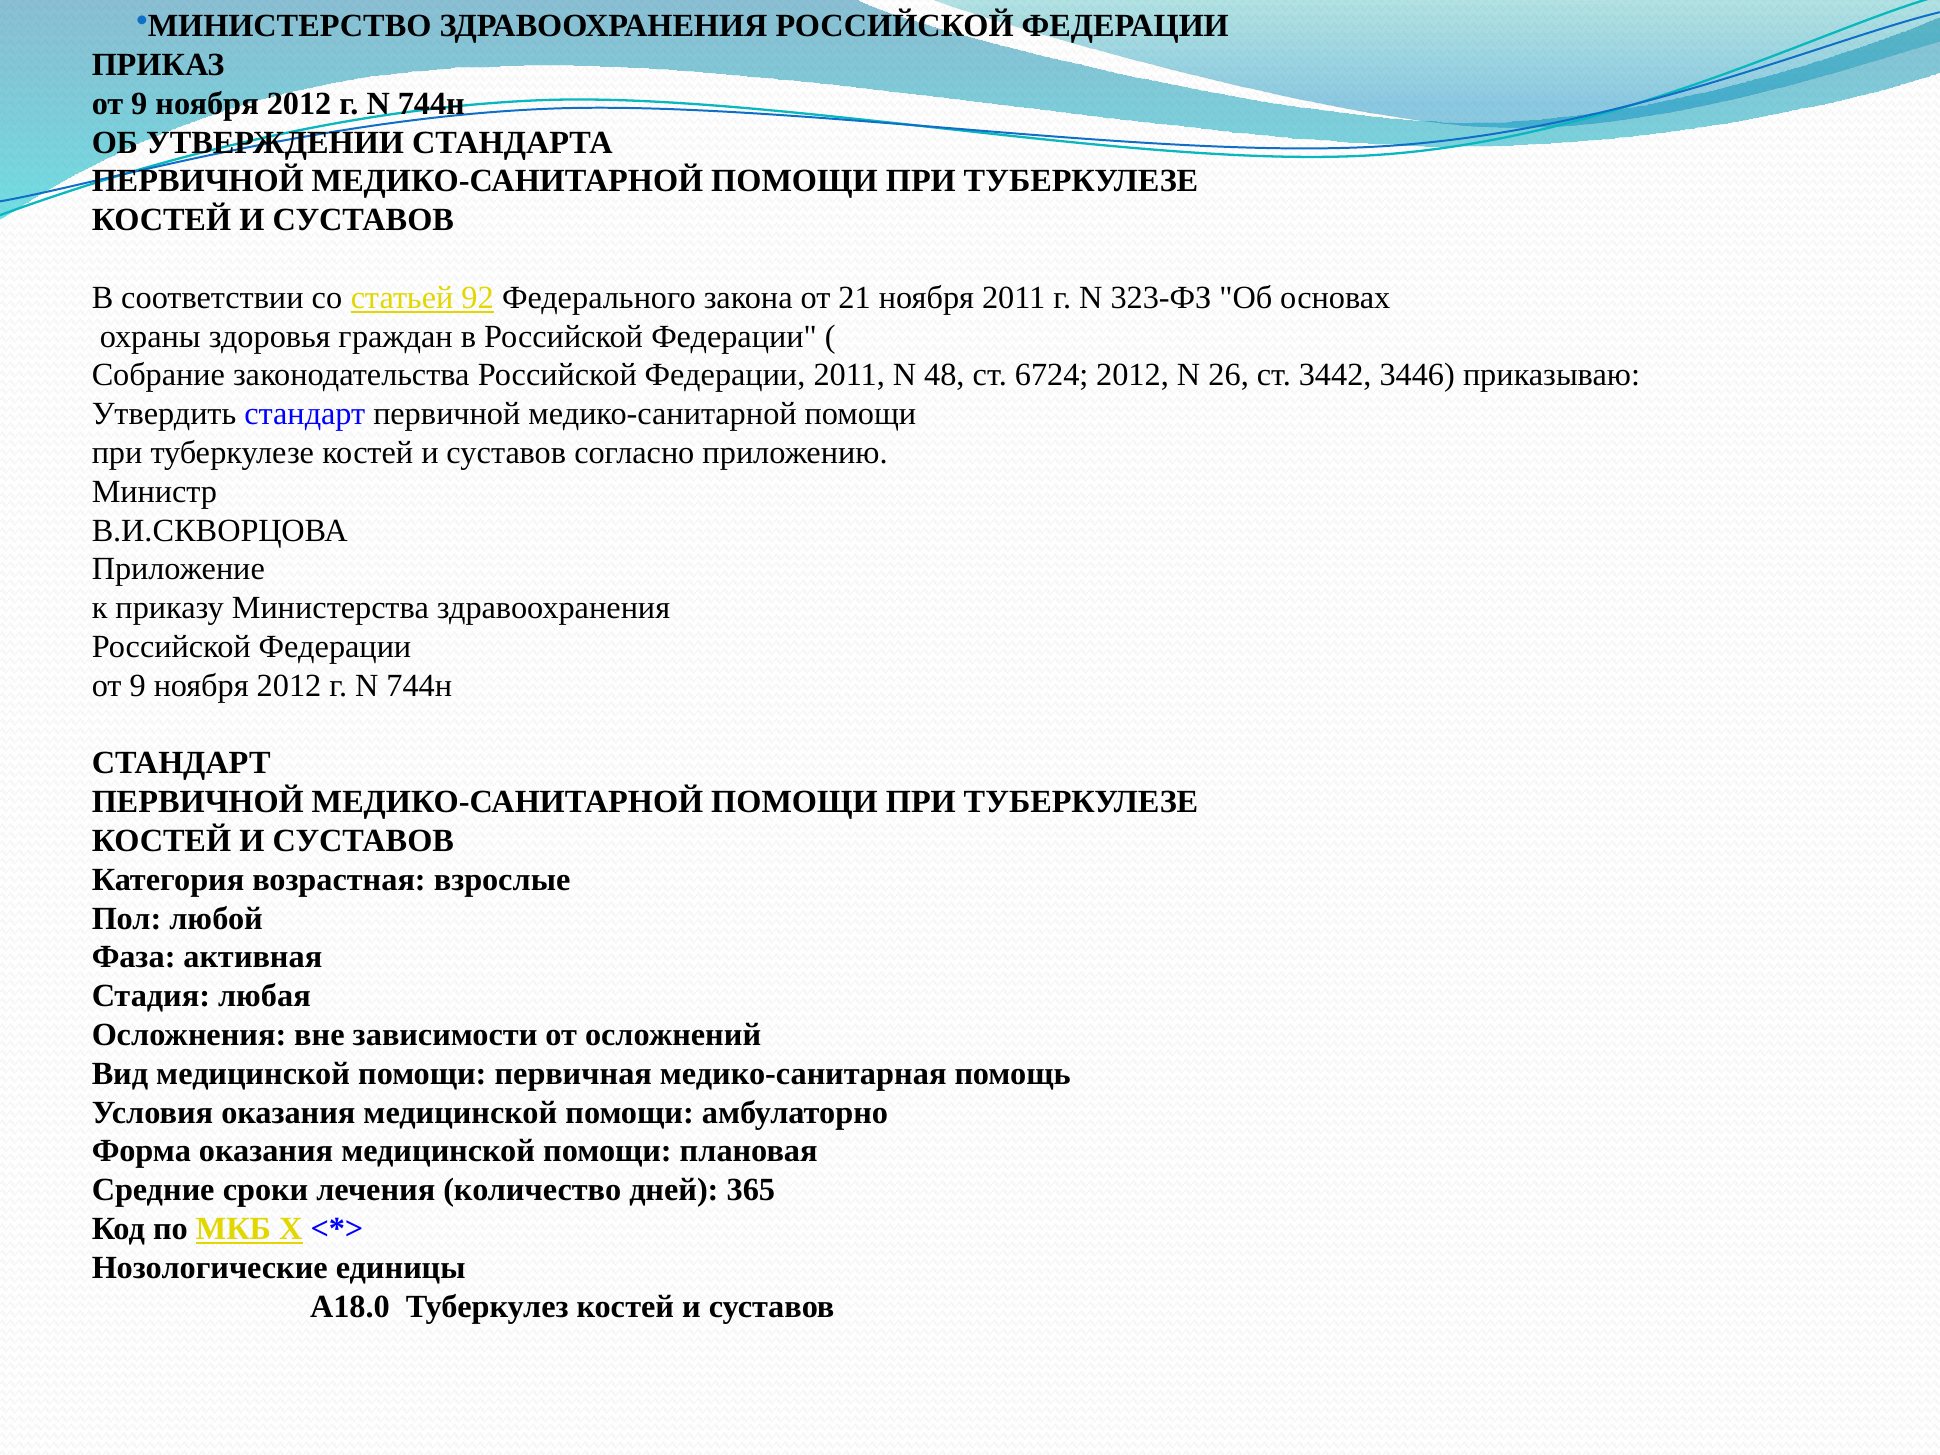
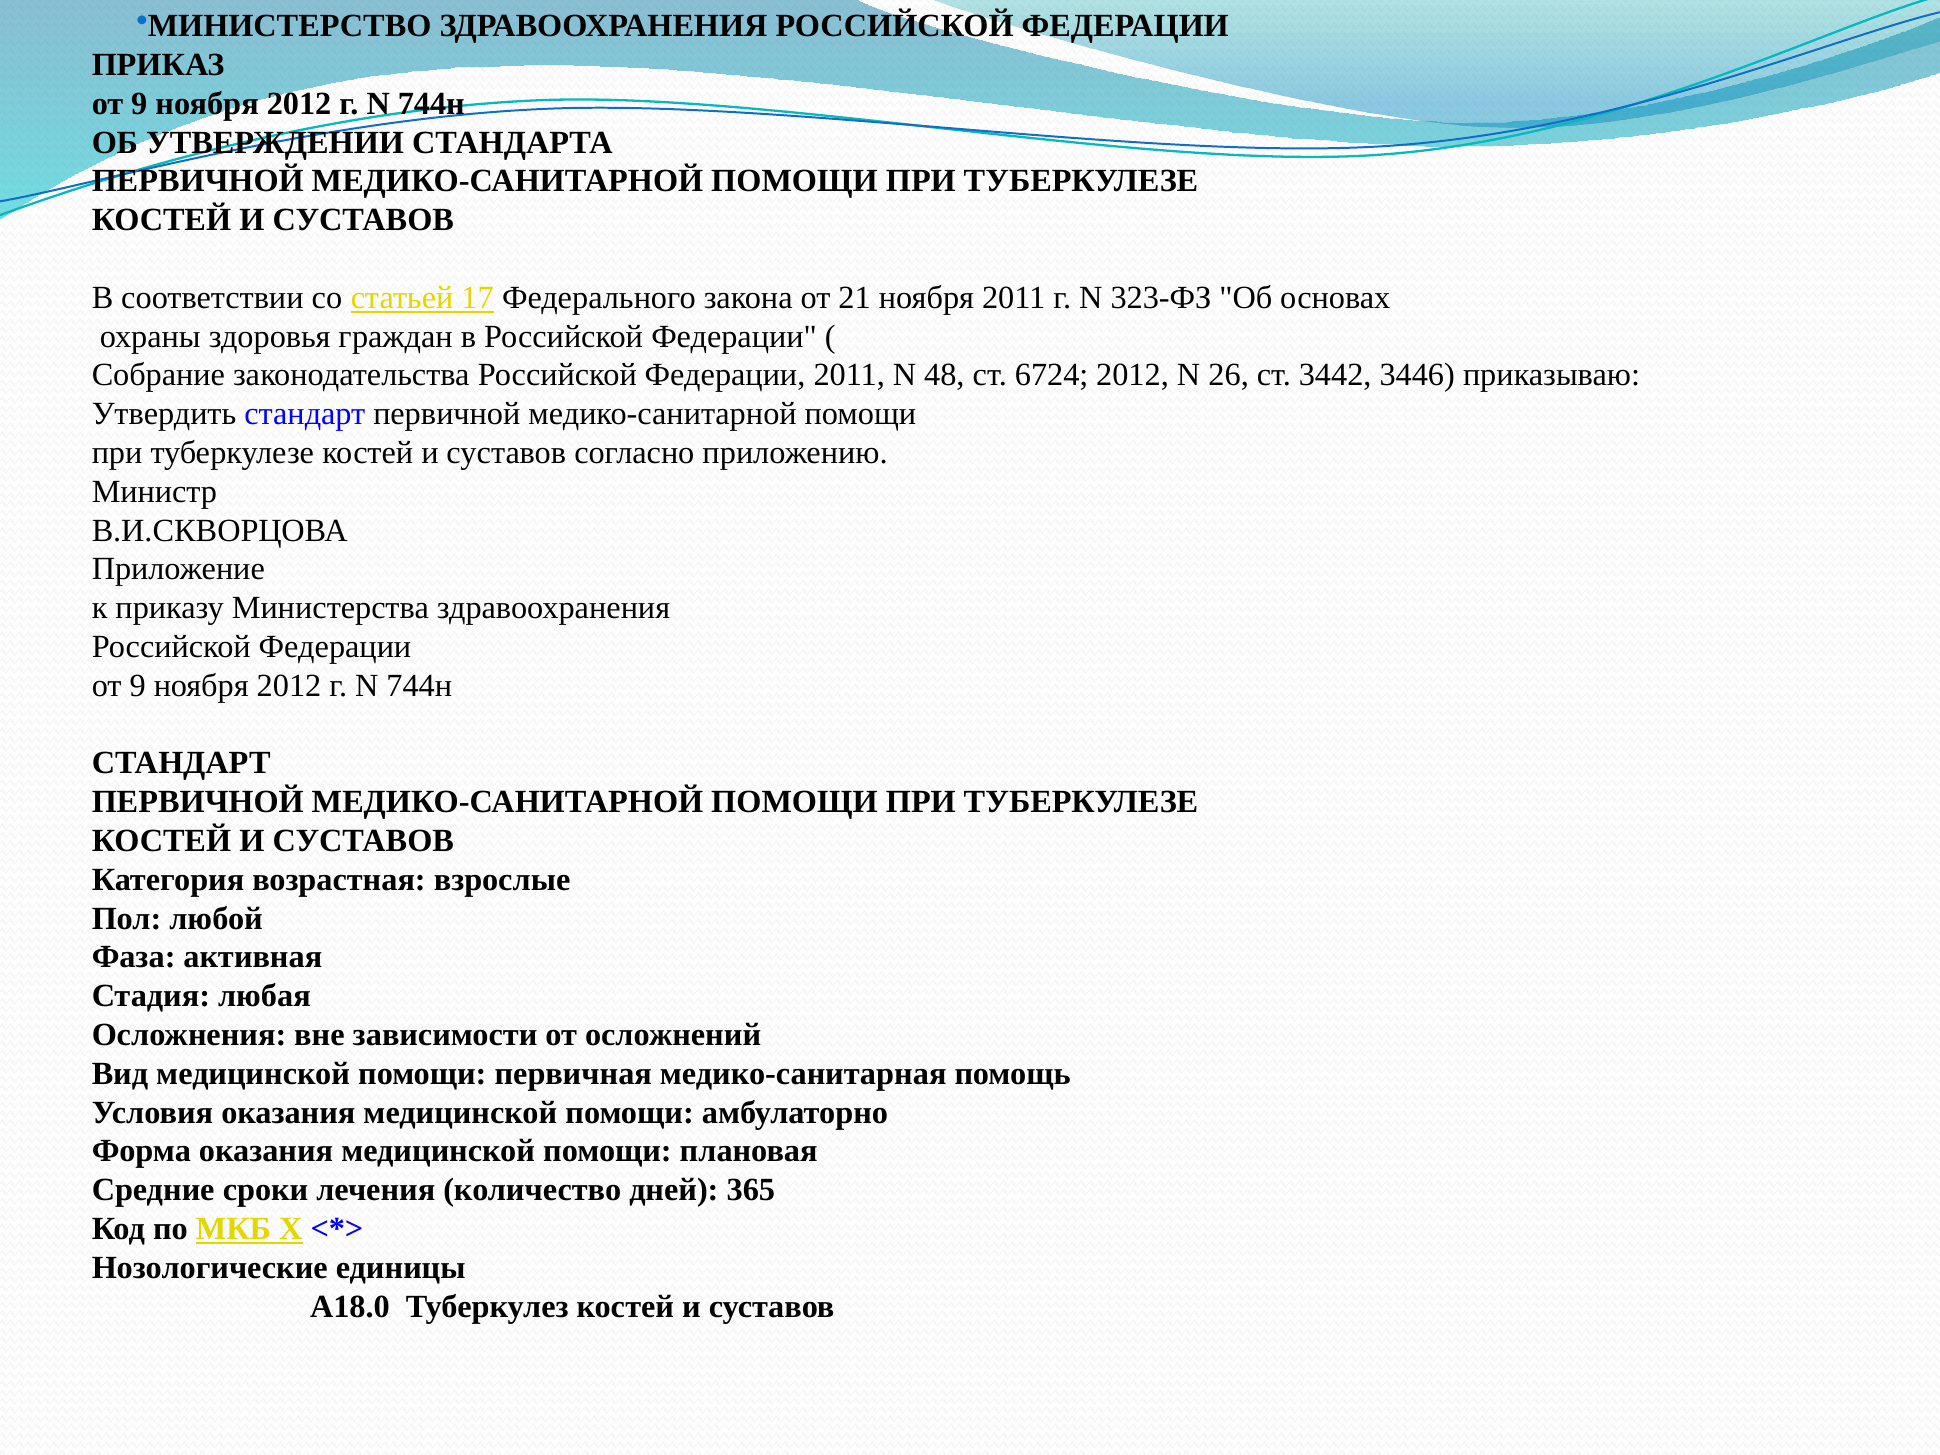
92: 92 -> 17
